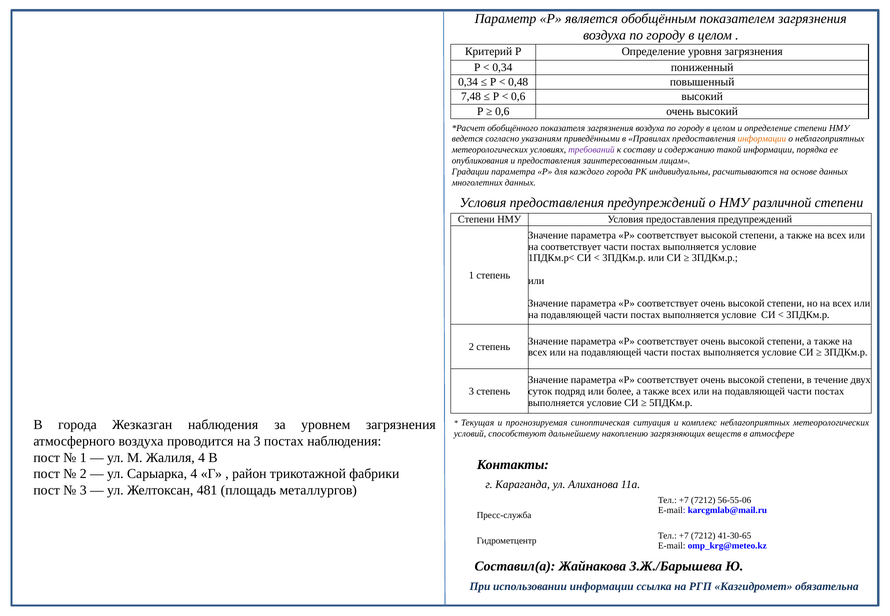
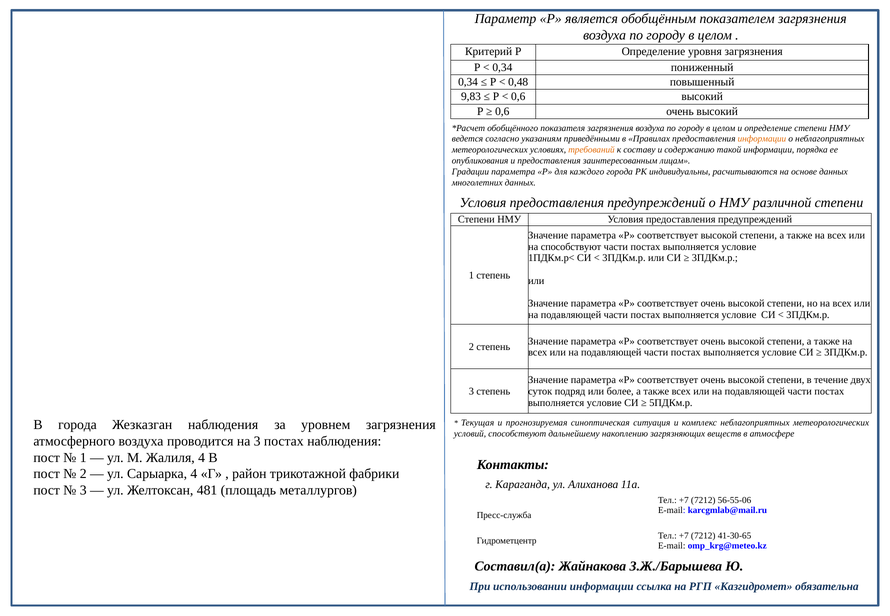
7,48: 7,48 -> 9,83
требований colour: purple -> orange
на соответствует: соответствует -> способствуют
